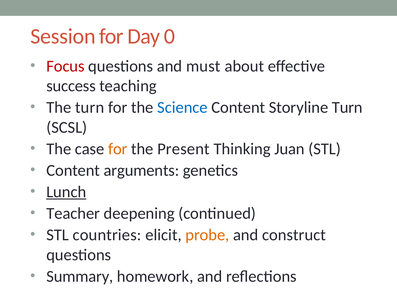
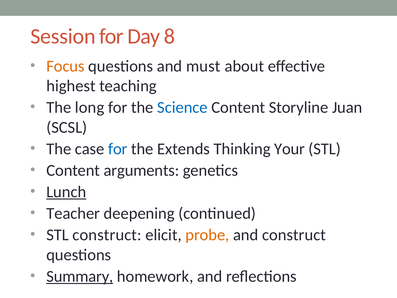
0: 0 -> 8
Focus colour: red -> orange
success: success -> highest
The turn: turn -> long
Storyline Turn: Turn -> Juan
for at (118, 149) colour: orange -> blue
Present: Present -> Extends
Juan: Juan -> Your
STL countries: countries -> construct
Summary underline: none -> present
